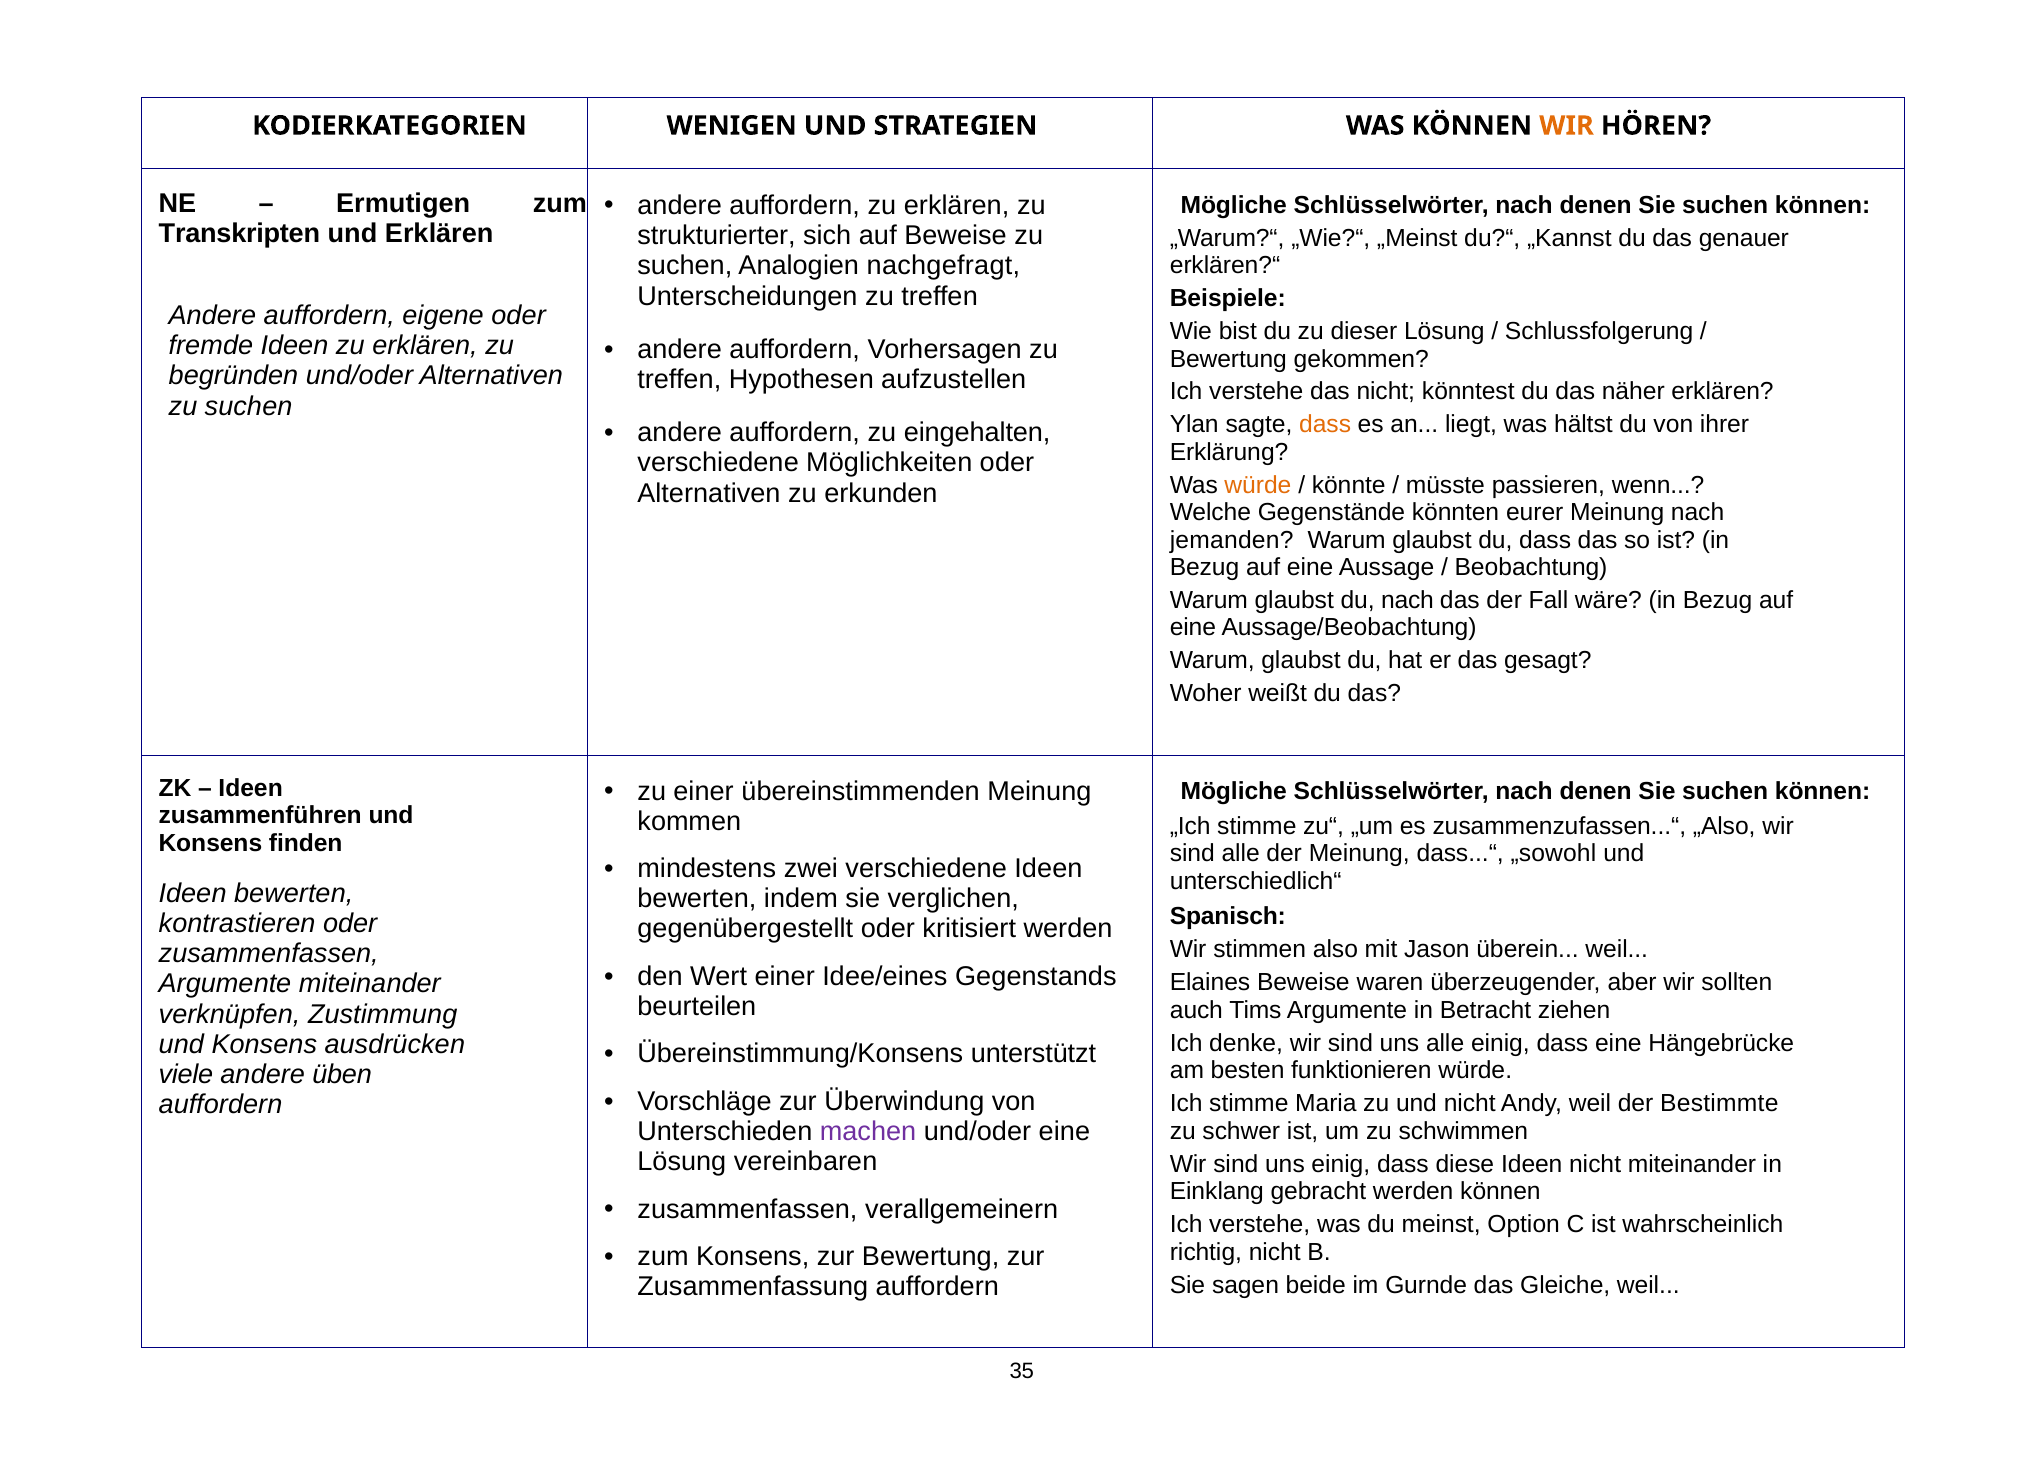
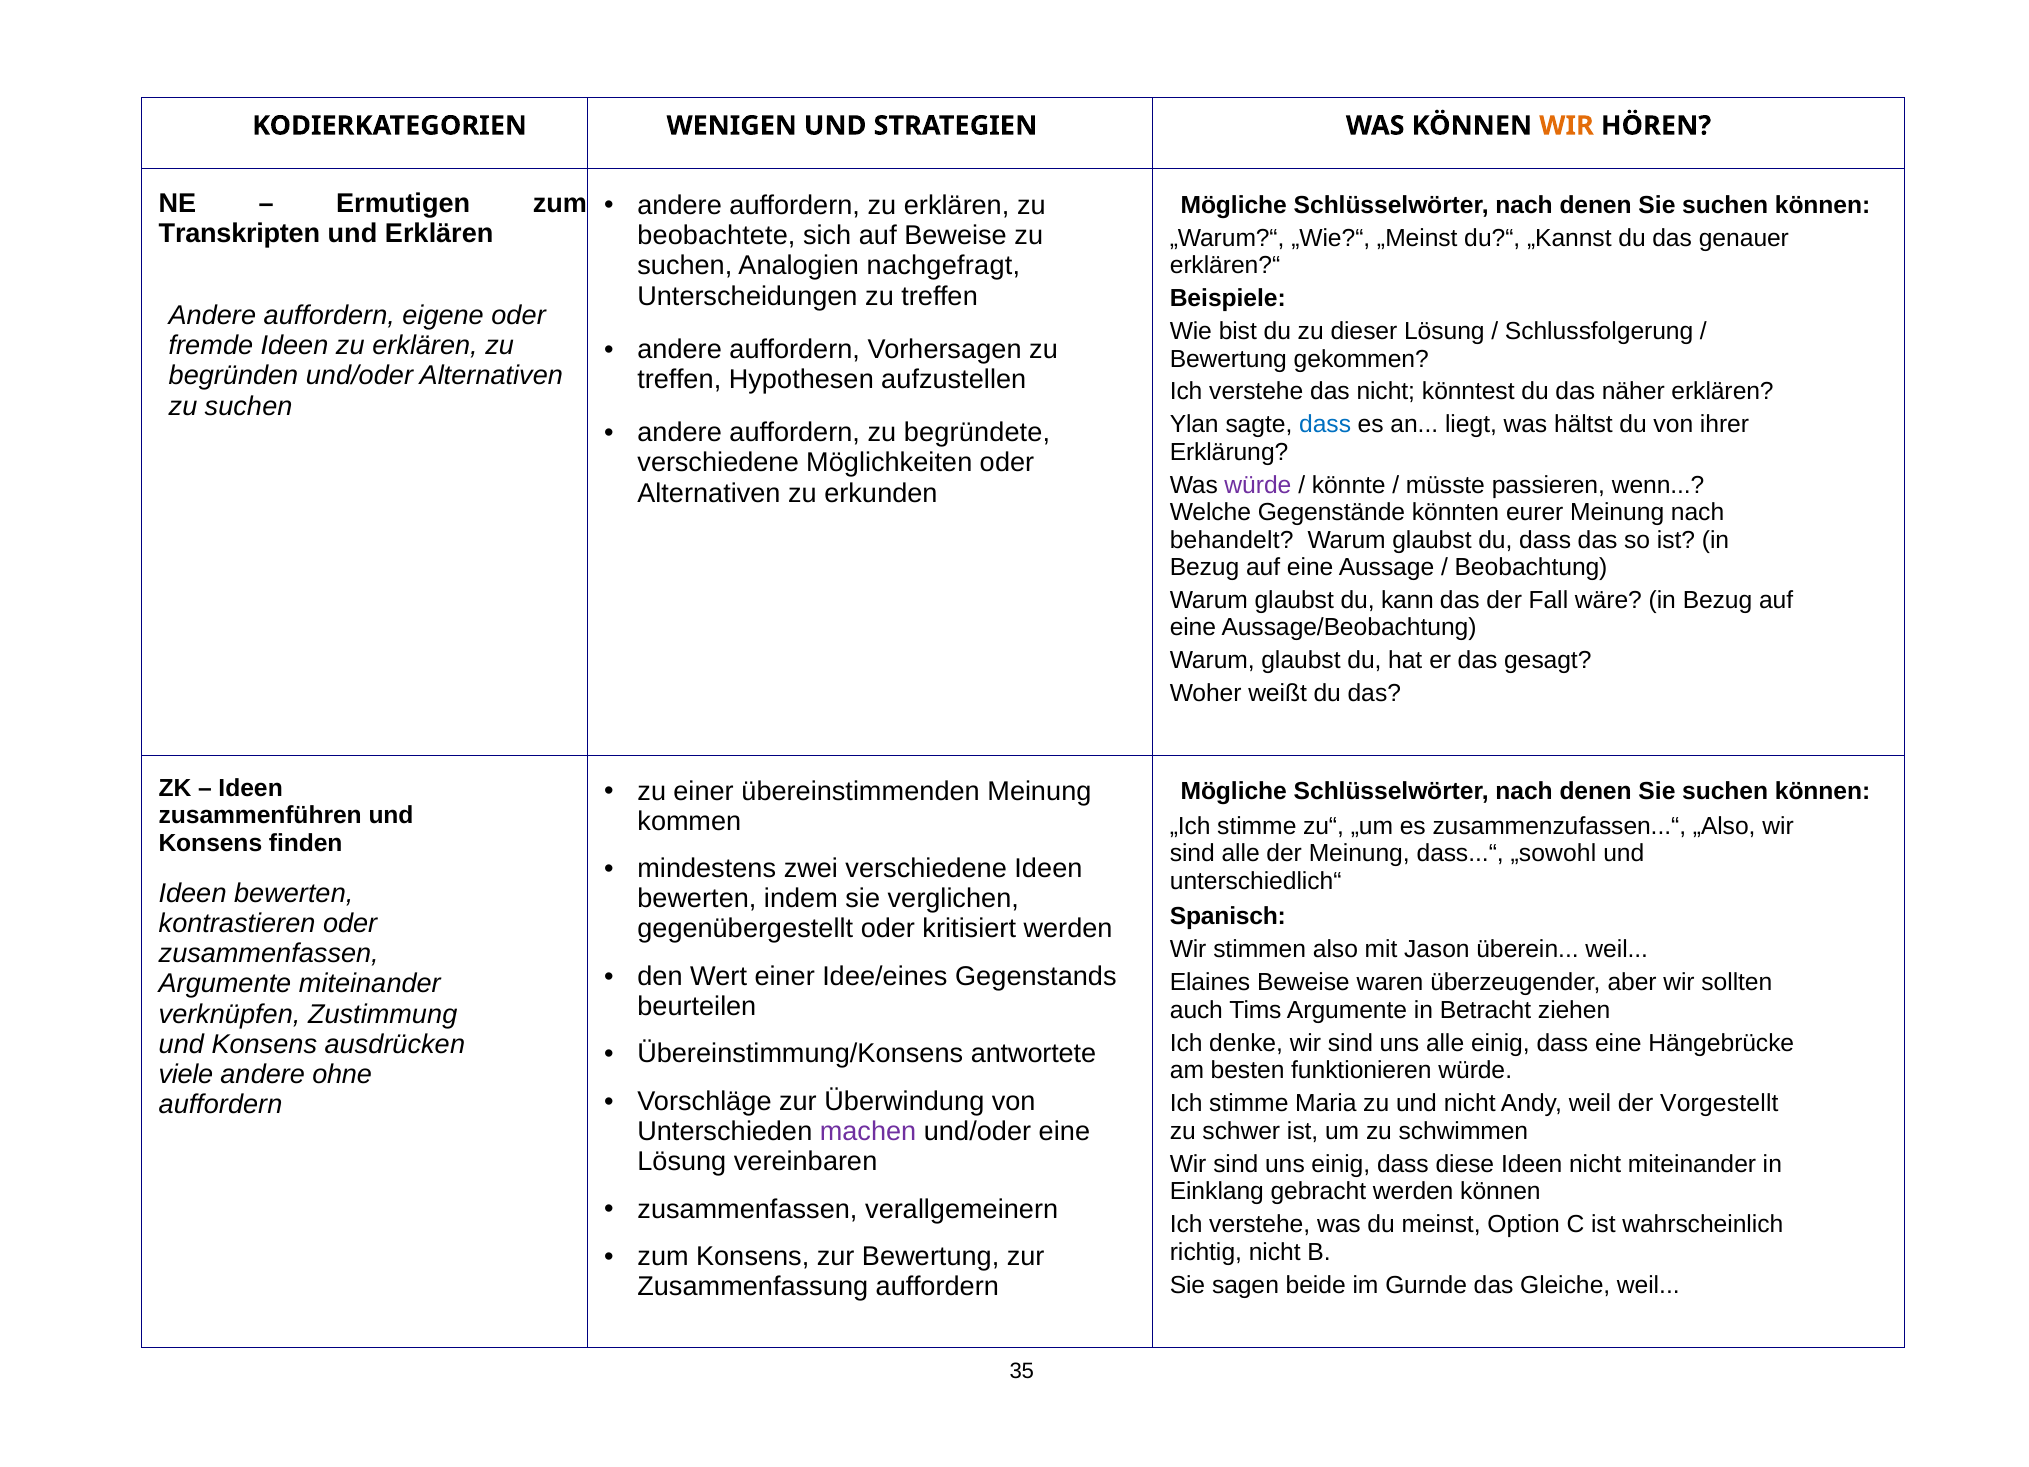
strukturierter: strukturierter -> beobachtete
dass at (1325, 424) colour: orange -> blue
eingehalten: eingehalten -> begründete
würde at (1258, 485) colour: orange -> purple
jemanden: jemanden -> behandelt
du nach: nach -> kann
unterstützt: unterstützt -> antwortete
üben: üben -> ohne
Bestimmte: Bestimmte -> Vorgestellt
